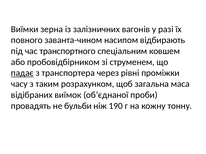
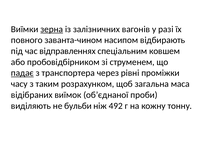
зерна underline: none -> present
транспортного: транспортного -> відправленнях
провадять: провадять -> виділяють
190: 190 -> 492
